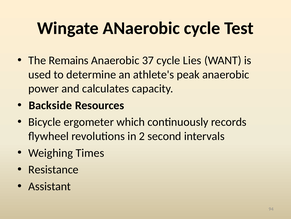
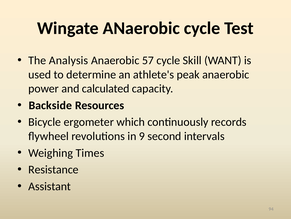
Remains: Remains -> Analysis
37: 37 -> 57
Lies: Lies -> Skill
calculates: calculates -> calculated
2: 2 -> 9
